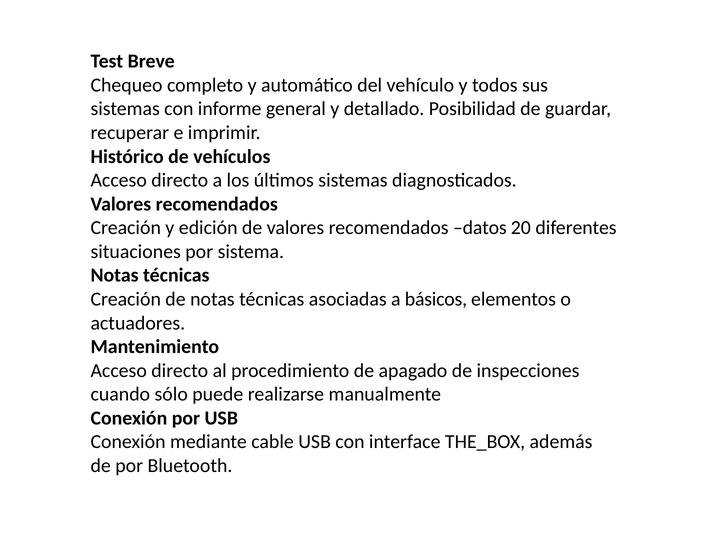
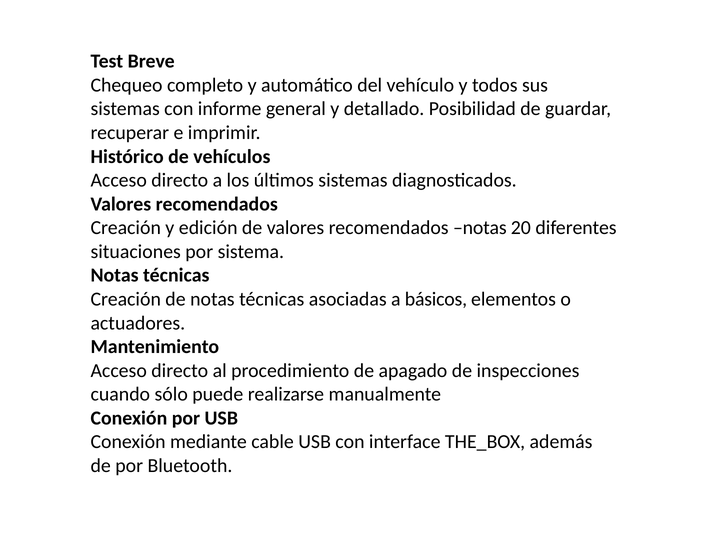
recomendados datos: datos -> notas
